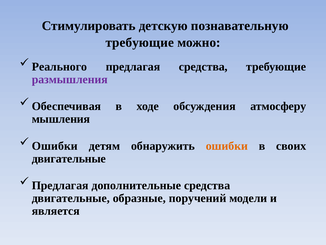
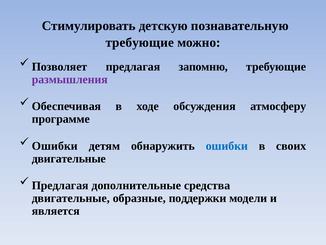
Реального: Реального -> Позволяет
предлагая средства: средства -> запомню
мышления: мышления -> программе
ошибки at (227, 146) colour: orange -> blue
поручений: поручений -> поддержки
